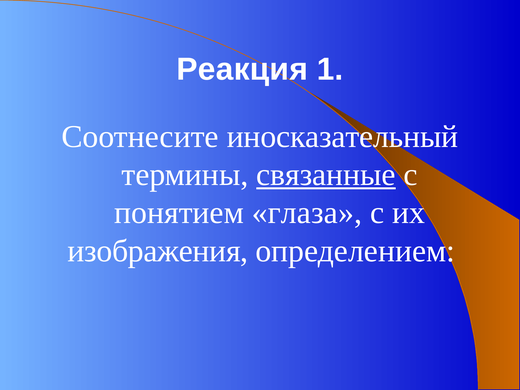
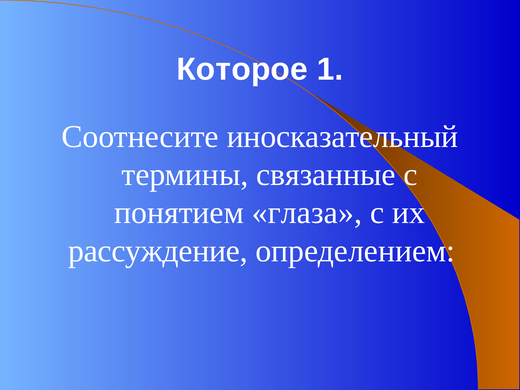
Реакция: Реакция -> Которое
связанные underline: present -> none
изображения: изображения -> рассуждение
